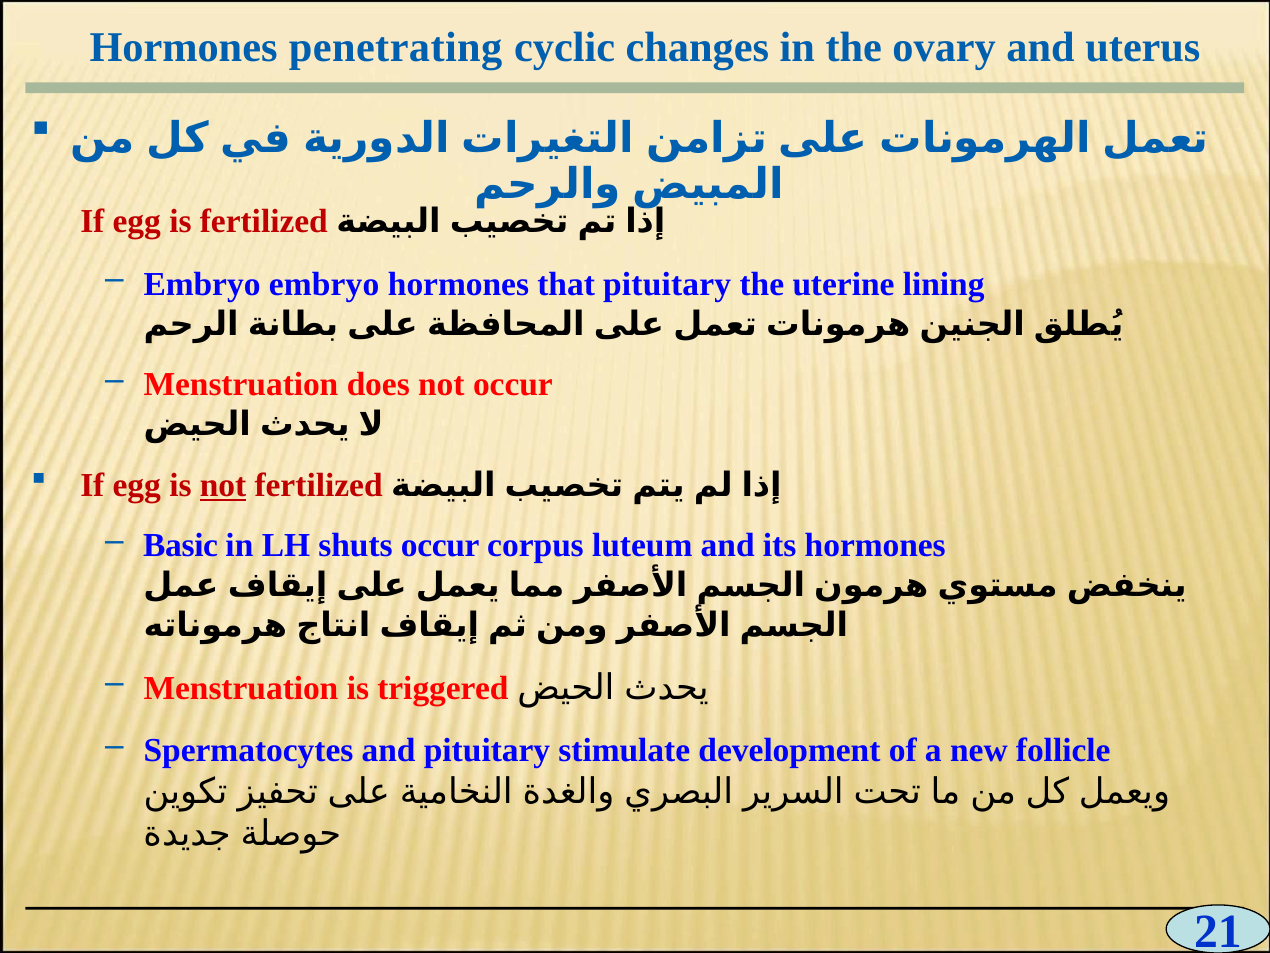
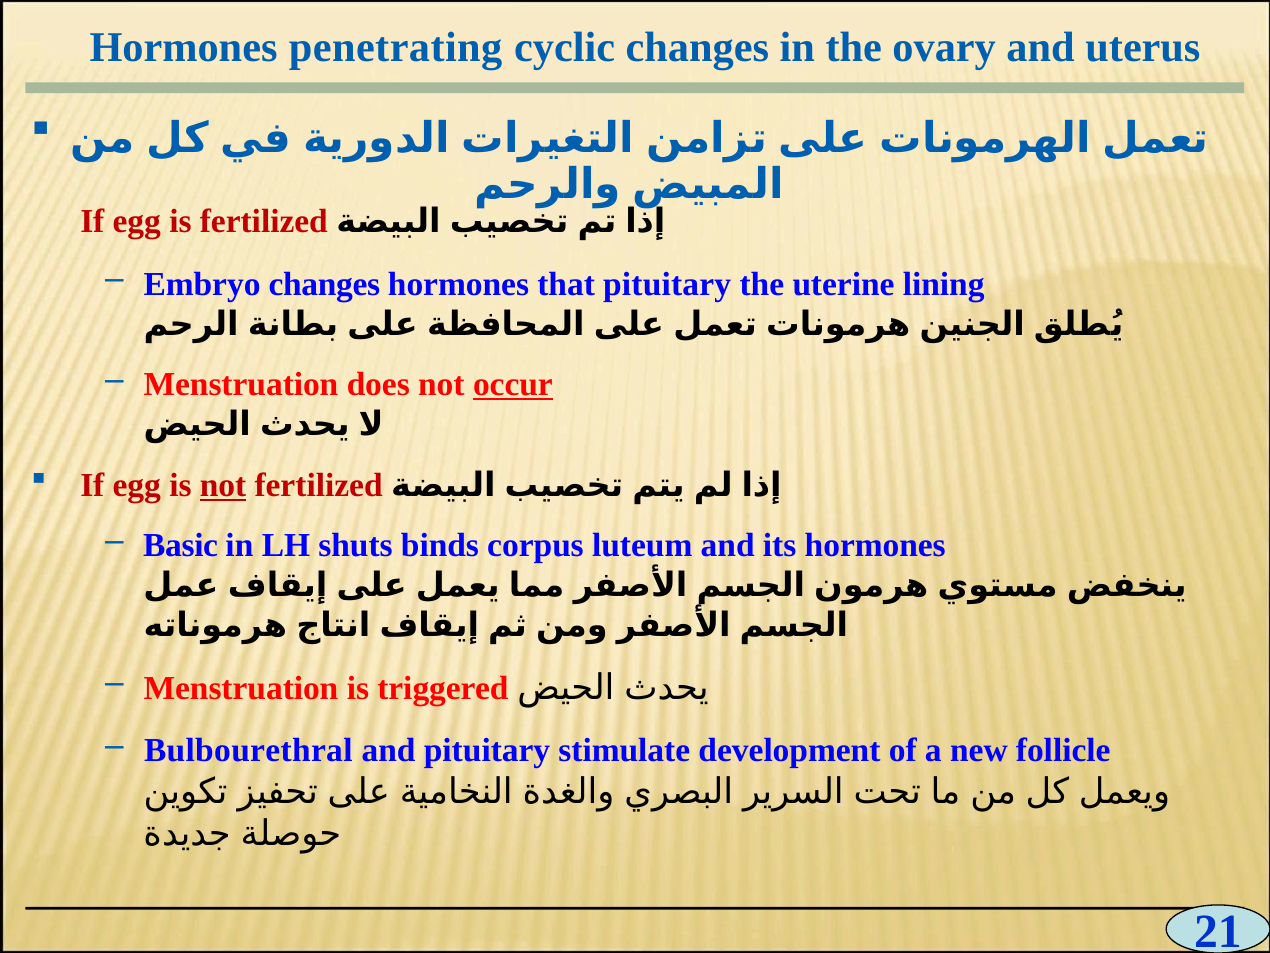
Embryo embryo: embryo -> changes
occur at (513, 384) underline: none -> present
shuts occur: occur -> binds
Spermatocytes: Spermatocytes -> Bulbourethral
